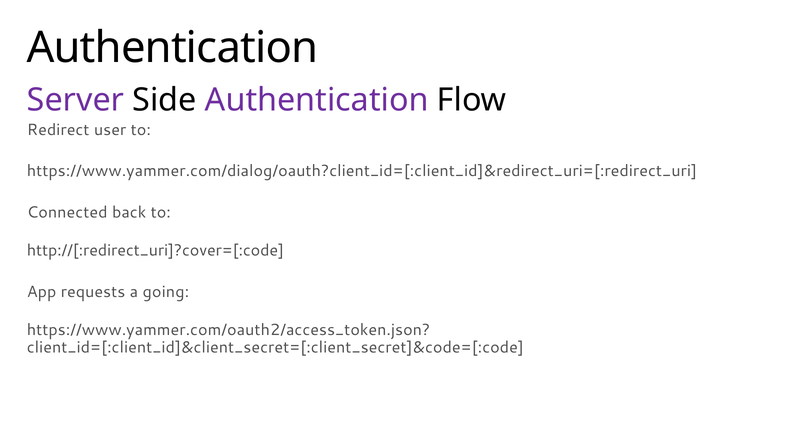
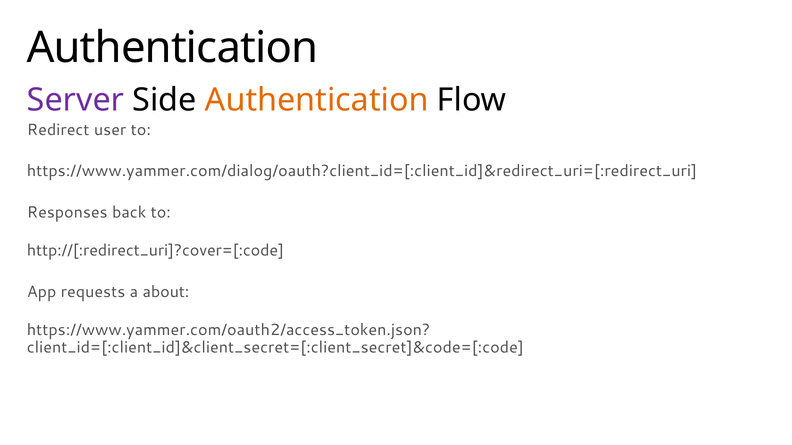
Authentication at (317, 100) colour: purple -> orange
Connected: Connected -> Responses
going: going -> about
